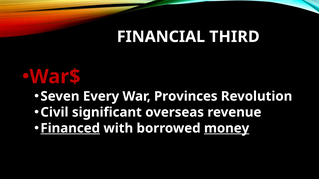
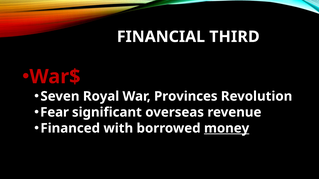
Every: Every -> Royal
Civil: Civil -> Fear
Financed underline: present -> none
